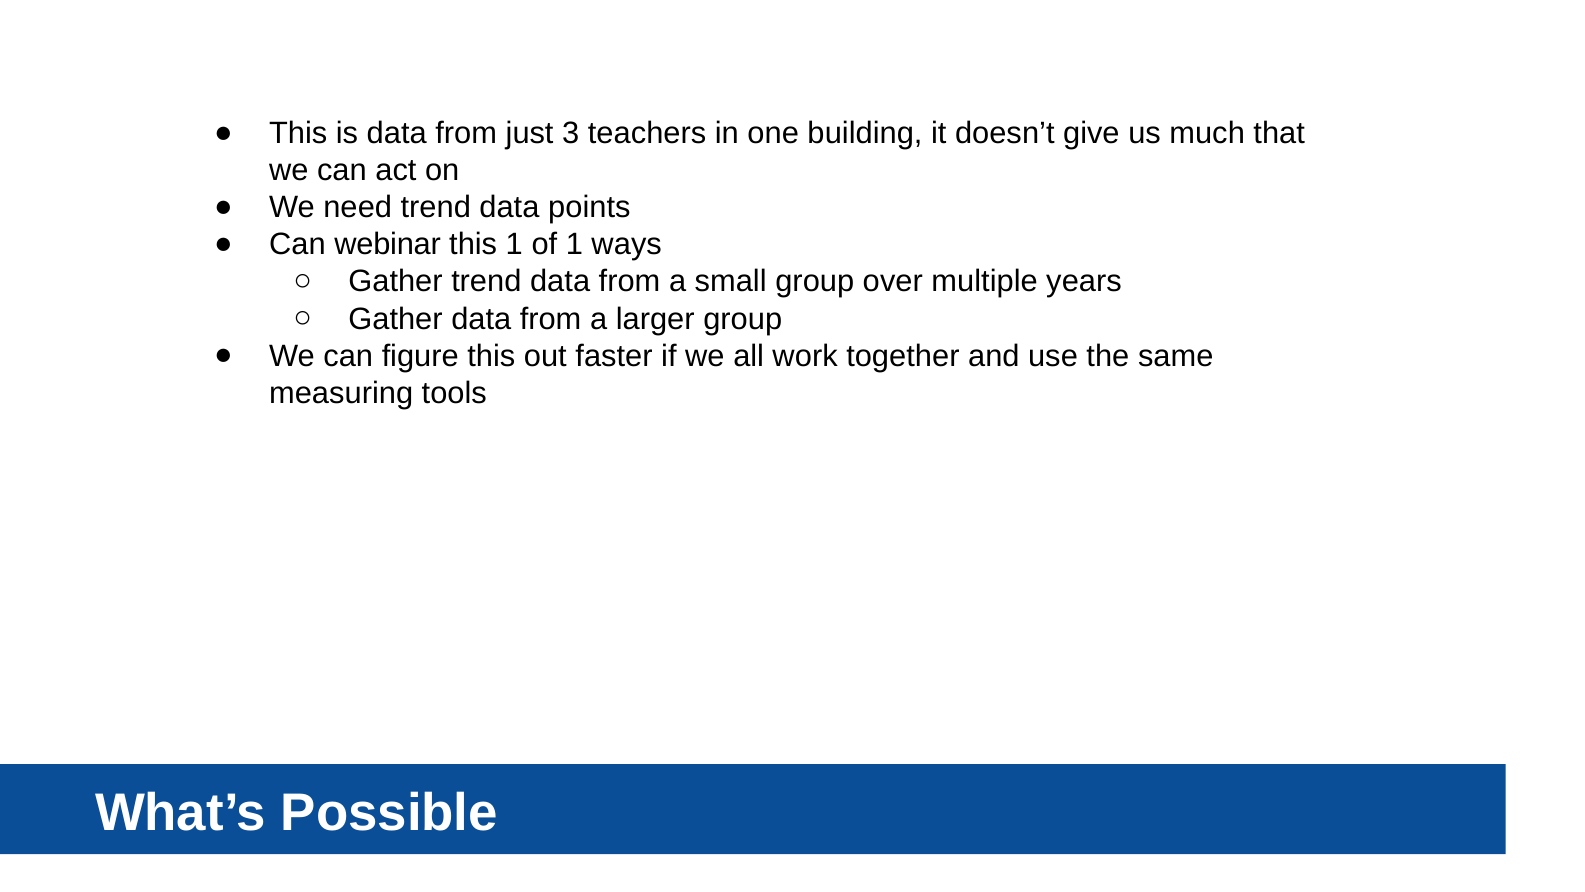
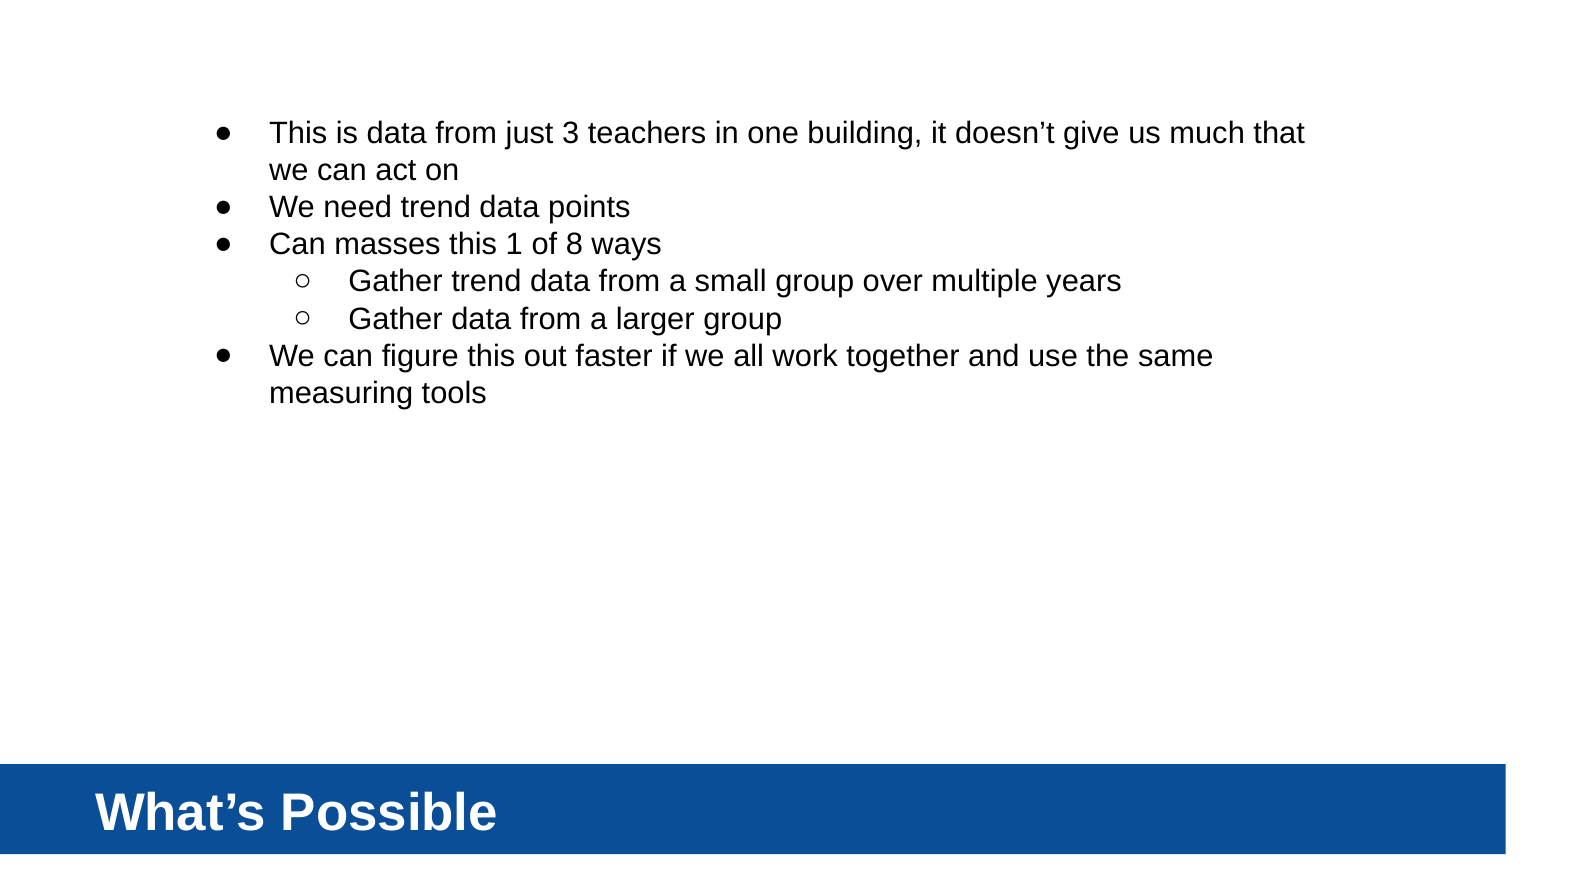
webinar: webinar -> masses
of 1: 1 -> 8
